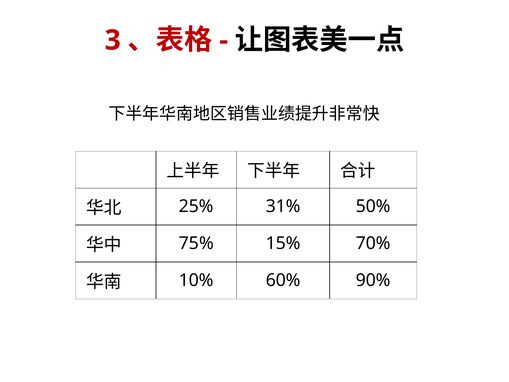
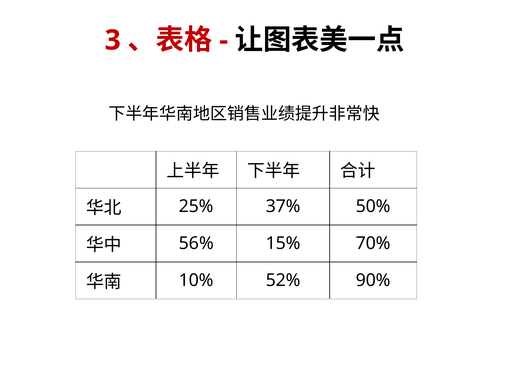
31%: 31% -> 37%
75%: 75% -> 56%
60%: 60% -> 52%
